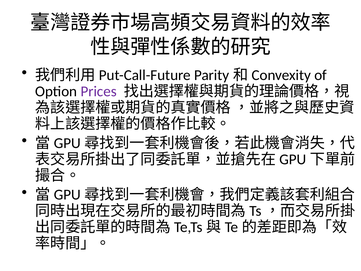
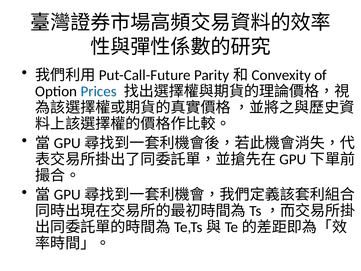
Prices colour: purple -> blue
